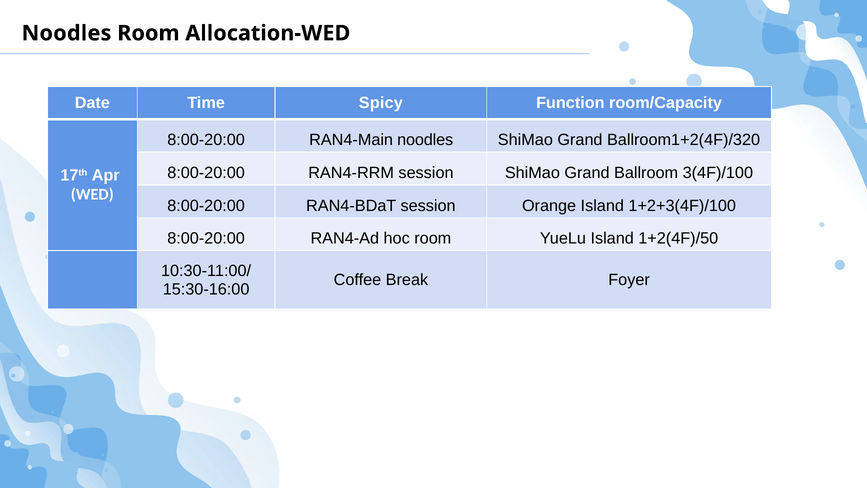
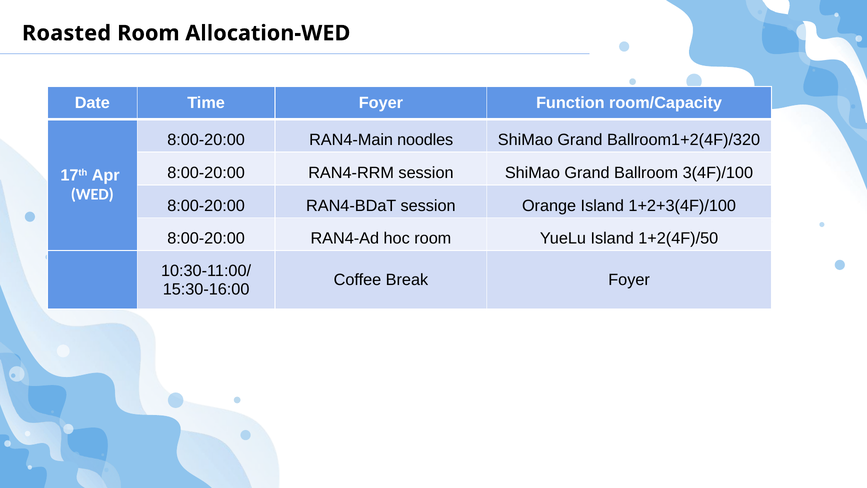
Noodles at (67, 33): Noodles -> Roasted
Time Spicy: Spicy -> Foyer
